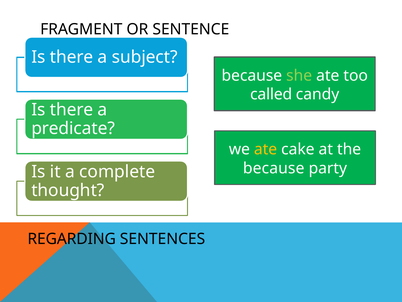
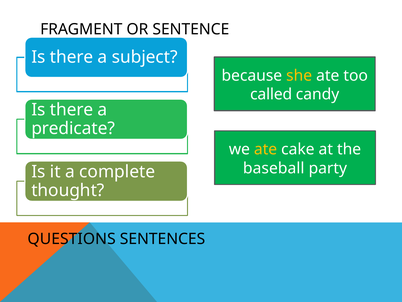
she colour: light green -> yellow
because at (274, 168): because -> baseball
REGARDING: REGARDING -> QUESTIONS
